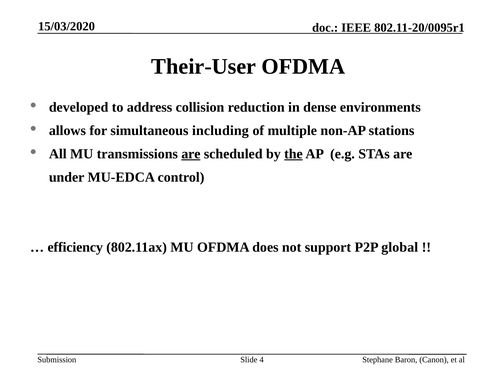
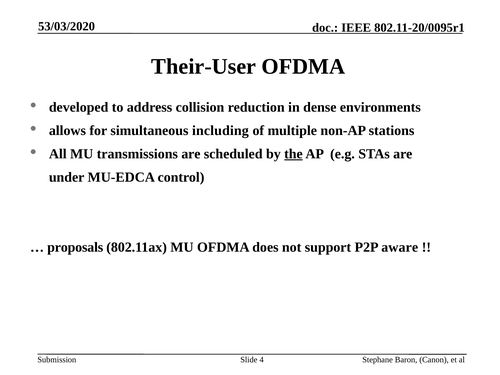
15/03/2020: 15/03/2020 -> 53/03/2020
are at (191, 154) underline: present -> none
efficiency: efficiency -> proposals
global: global -> aware
